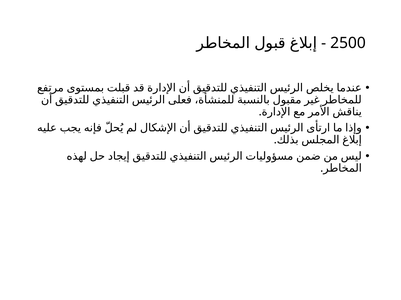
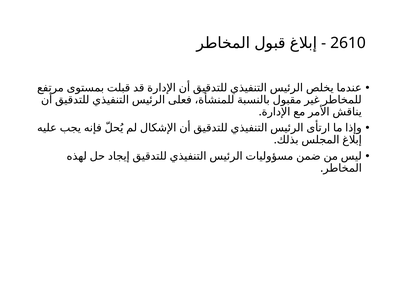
2500: 2500 -> 2610
